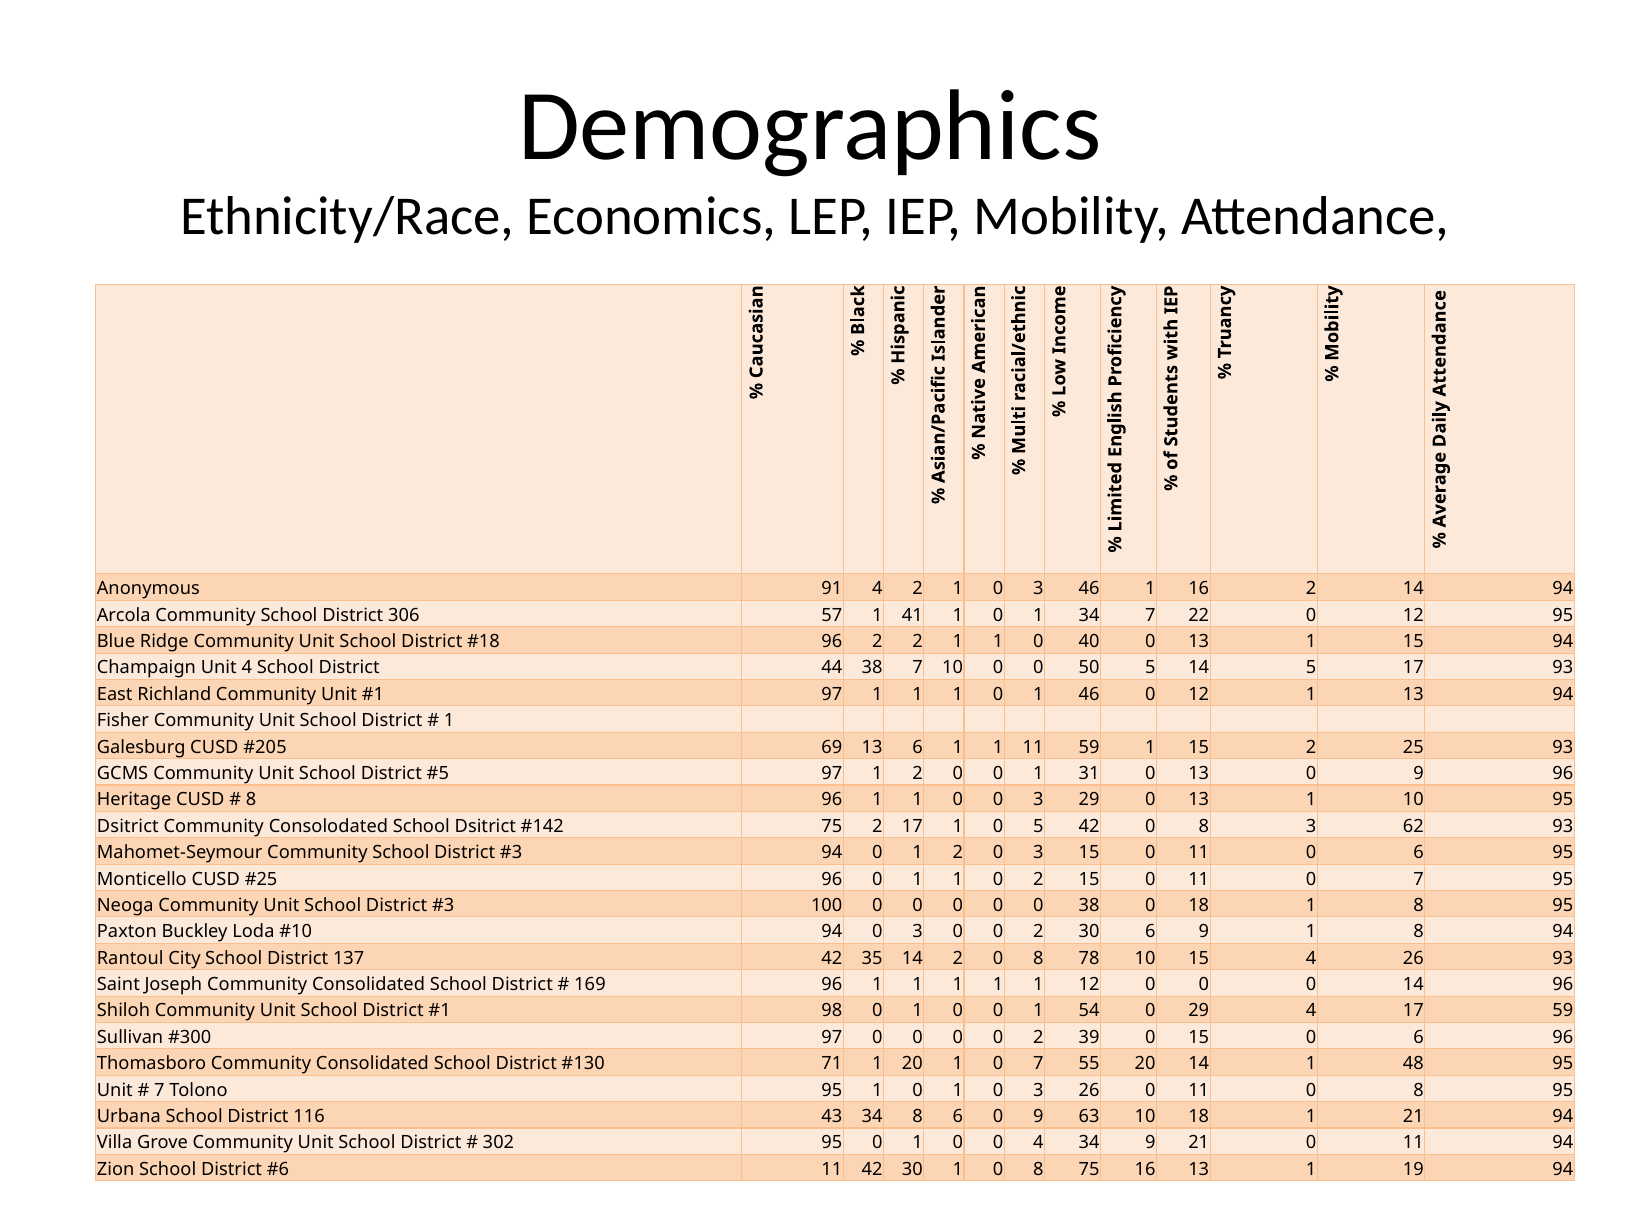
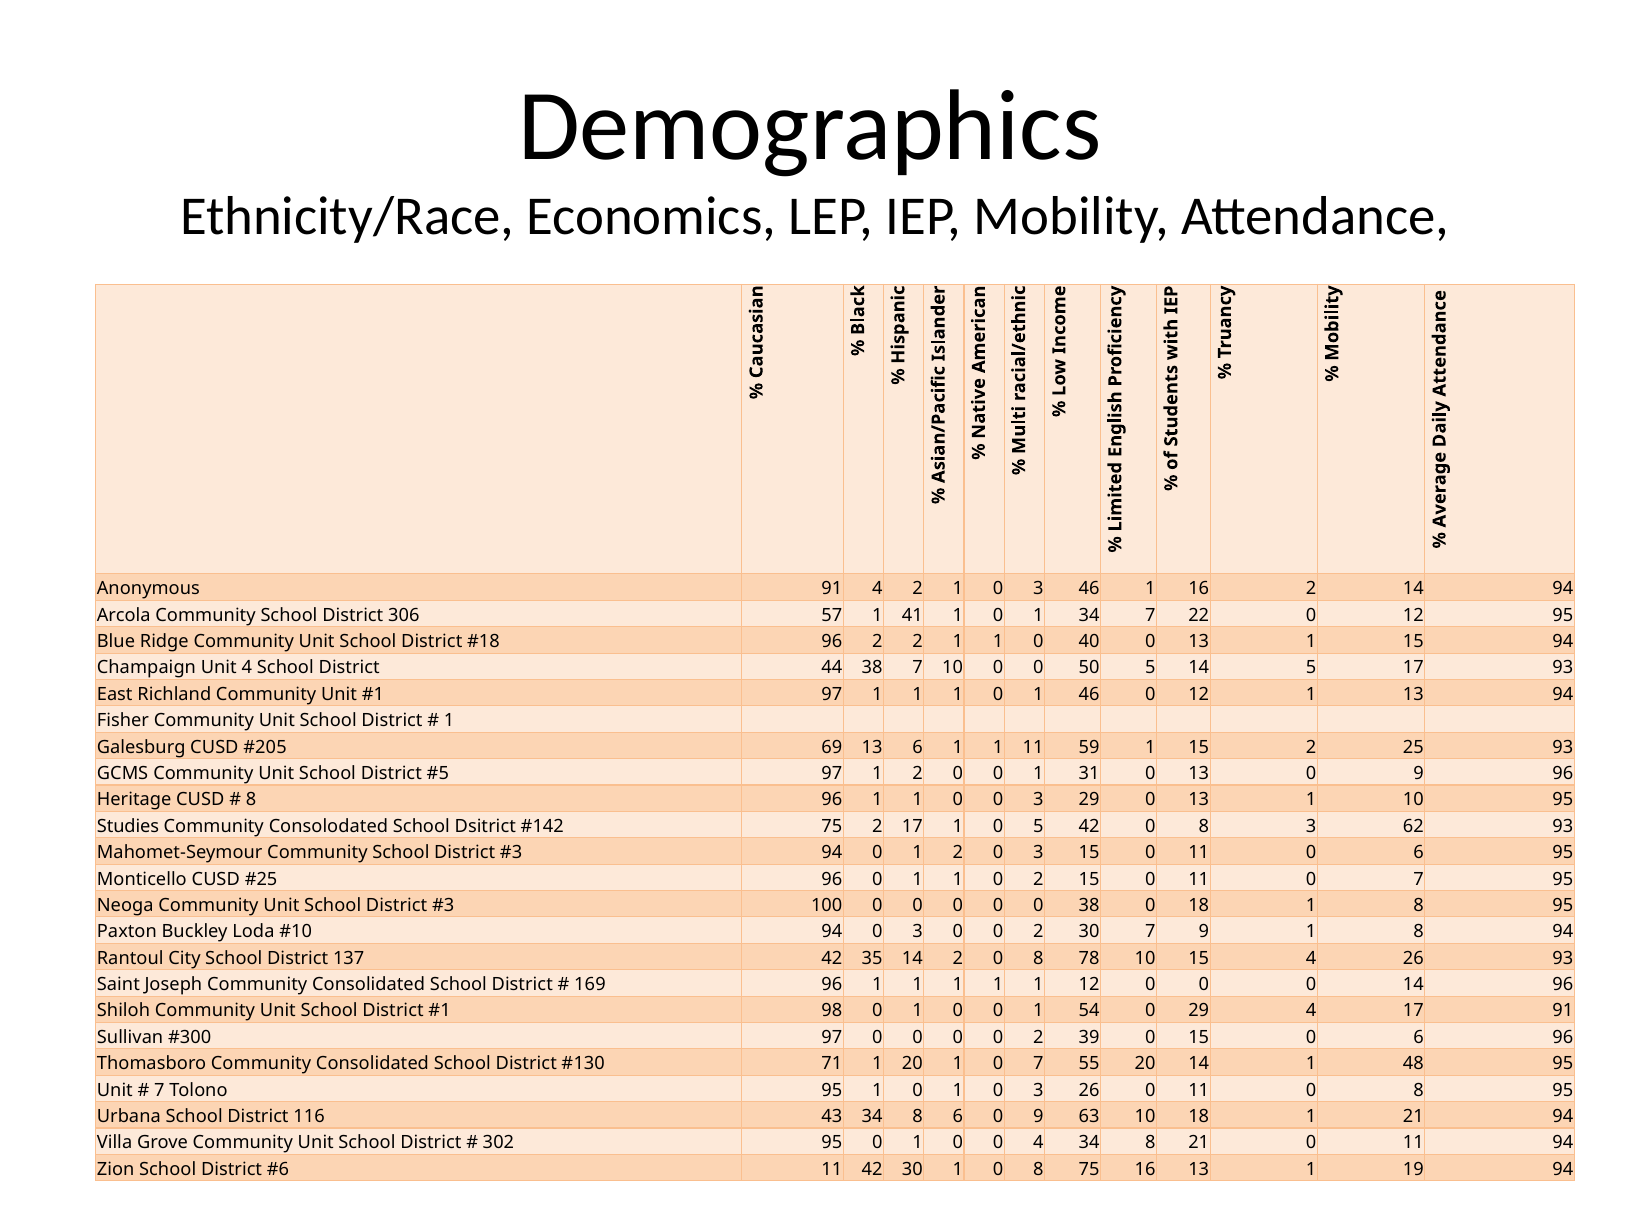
Dsitrict at (128, 826): Dsitrict -> Studies
30 6: 6 -> 7
17 59: 59 -> 91
4 34 9: 9 -> 8
